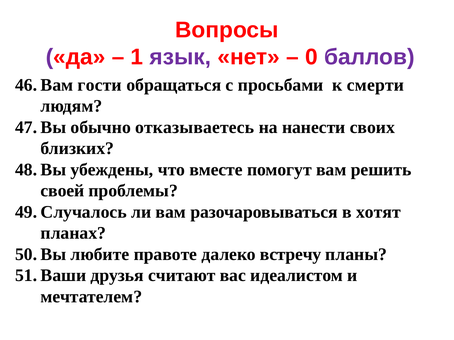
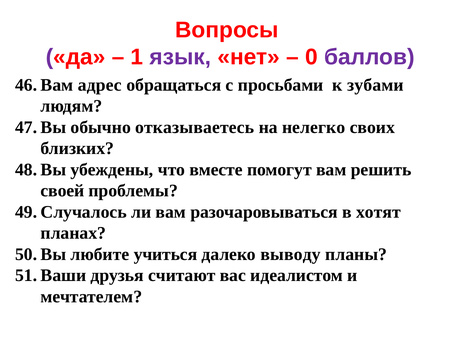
гости: гости -> адрес
смерти: смерти -> зубами
нанести: нанести -> нелегко
правоте: правоте -> учиться
встречу: встречу -> выводу
